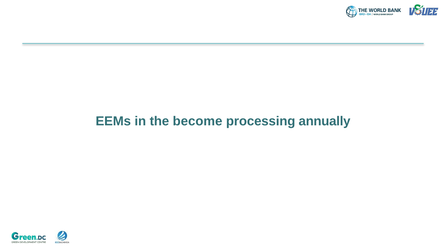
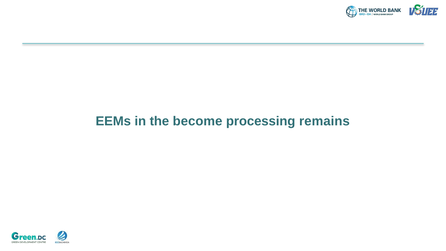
annually: annually -> remains
